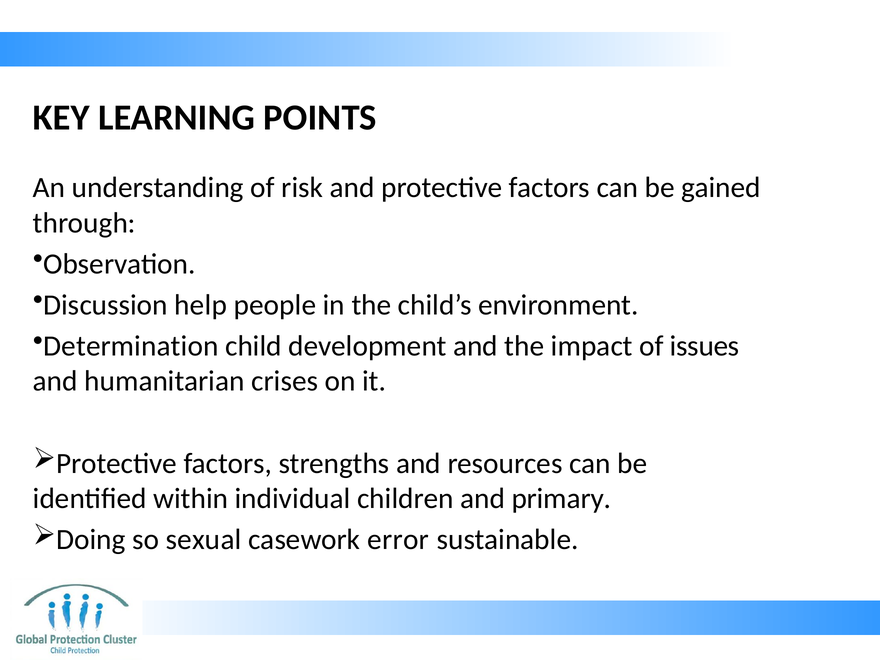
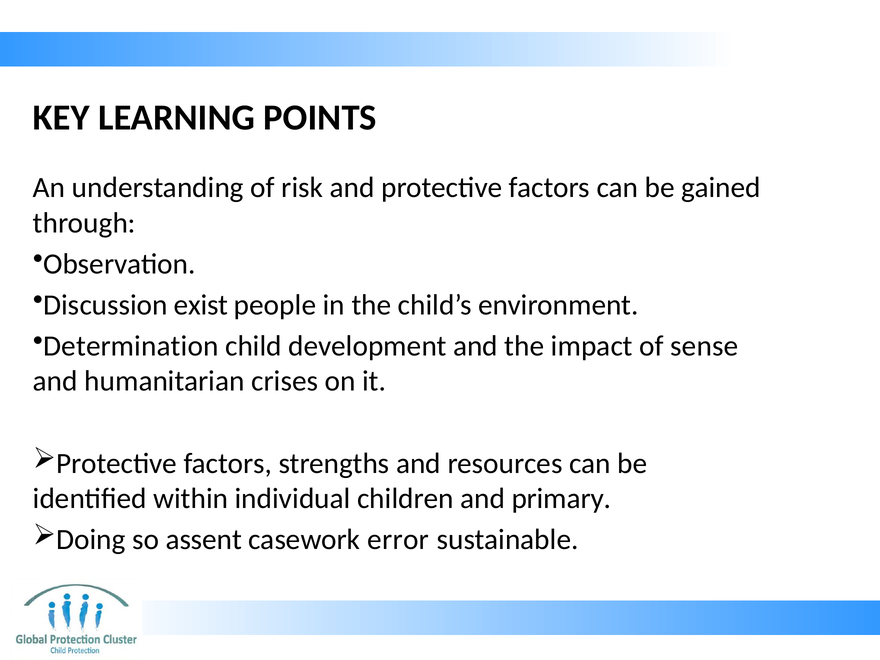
help: help -> exist
issues: issues -> sense
sexual: sexual -> assent
